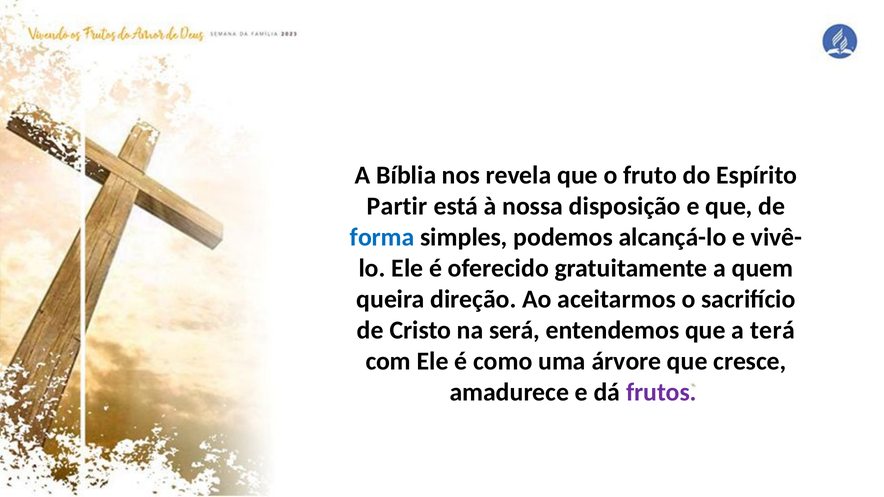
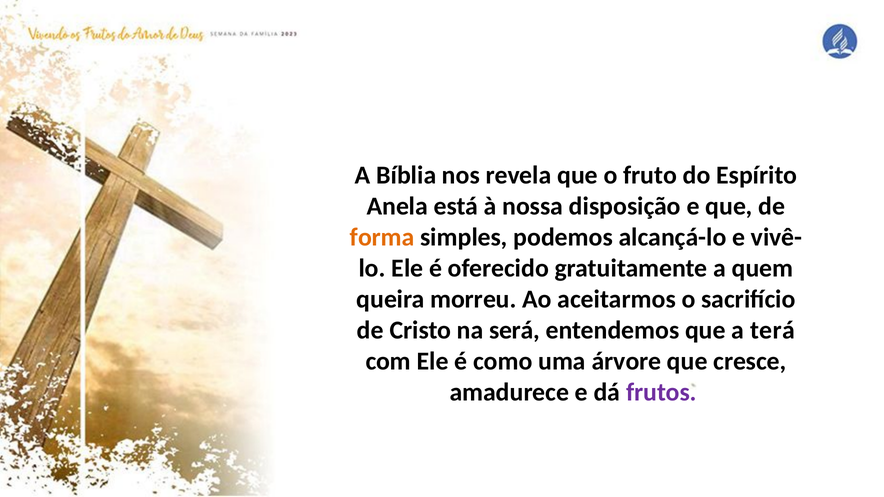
Partir: Partir -> Anela
forma colour: blue -> orange
direção: direção -> morreu
